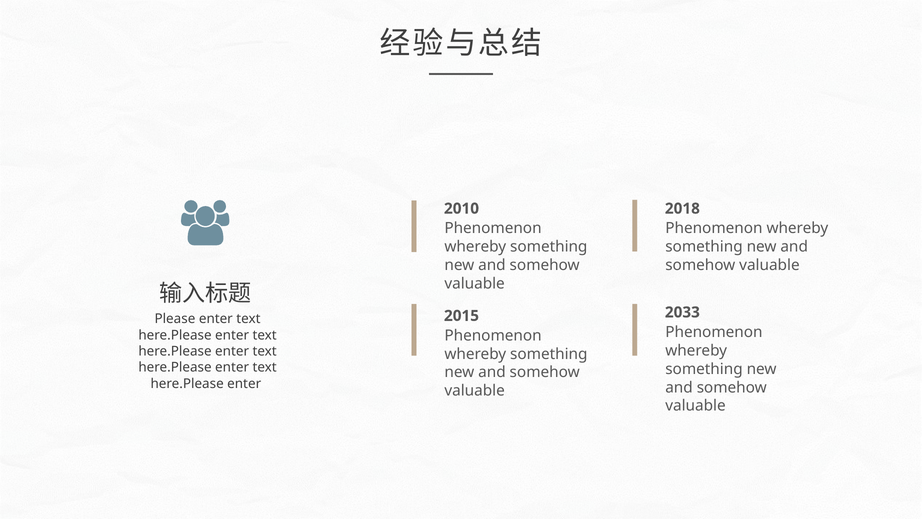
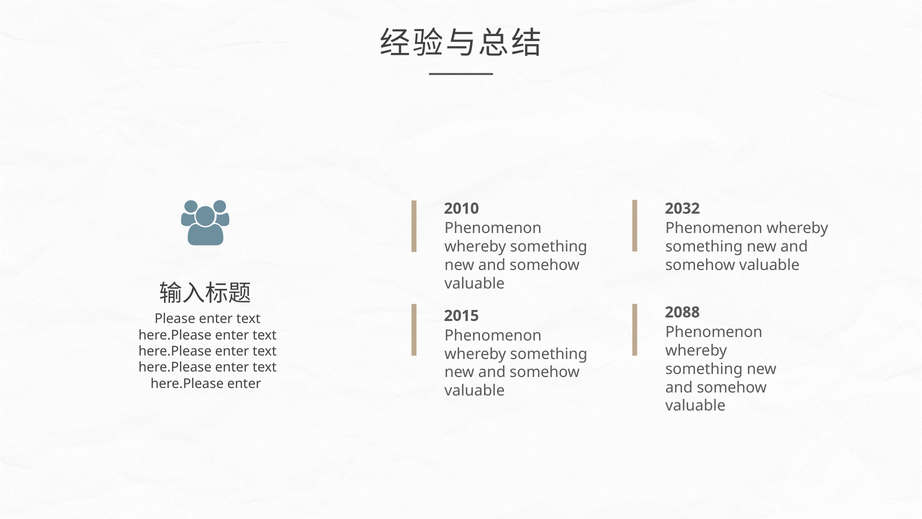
2018: 2018 -> 2032
2033: 2033 -> 2088
